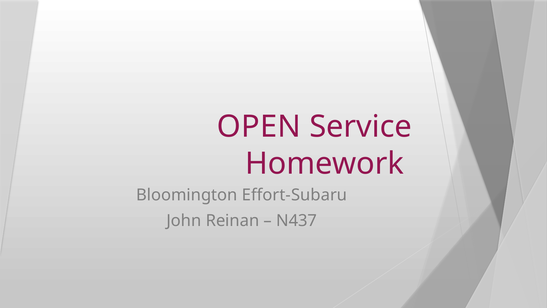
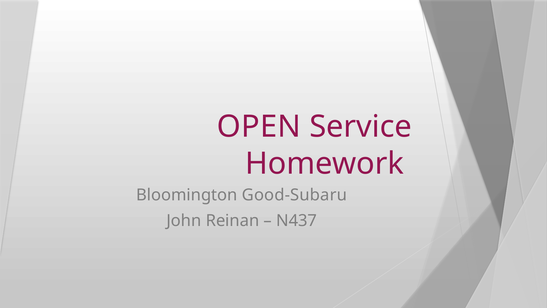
Effort-Subaru: Effort-Subaru -> Good-Subaru
